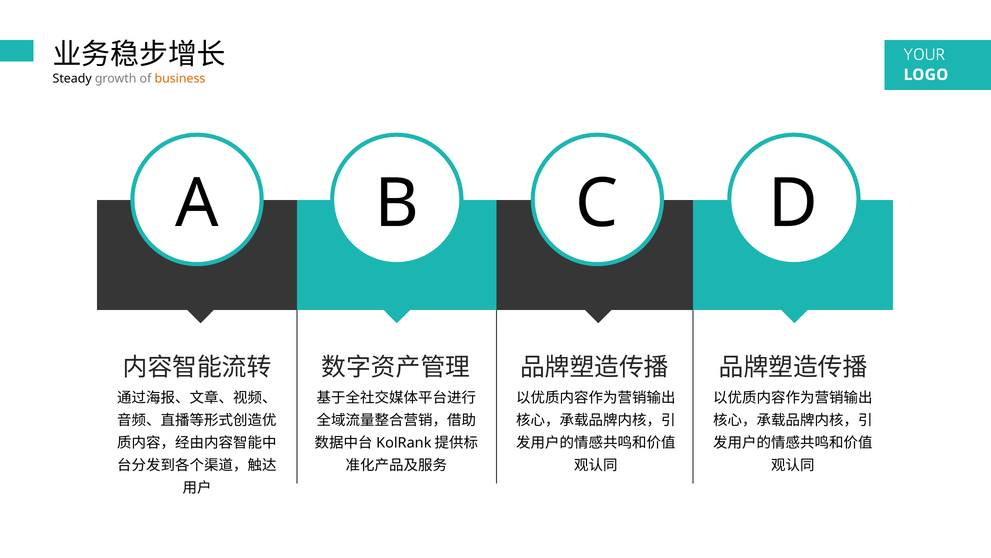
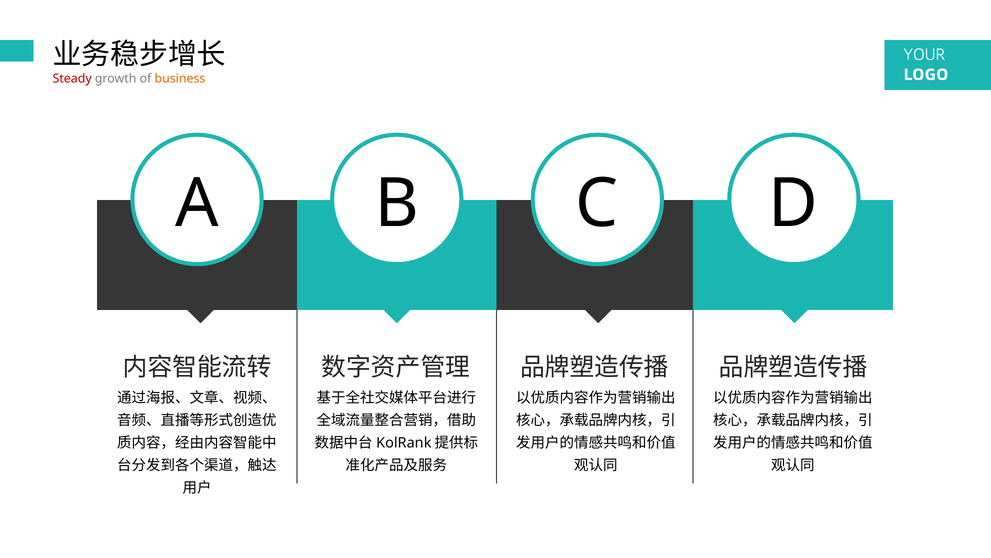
Steady colour: black -> red
